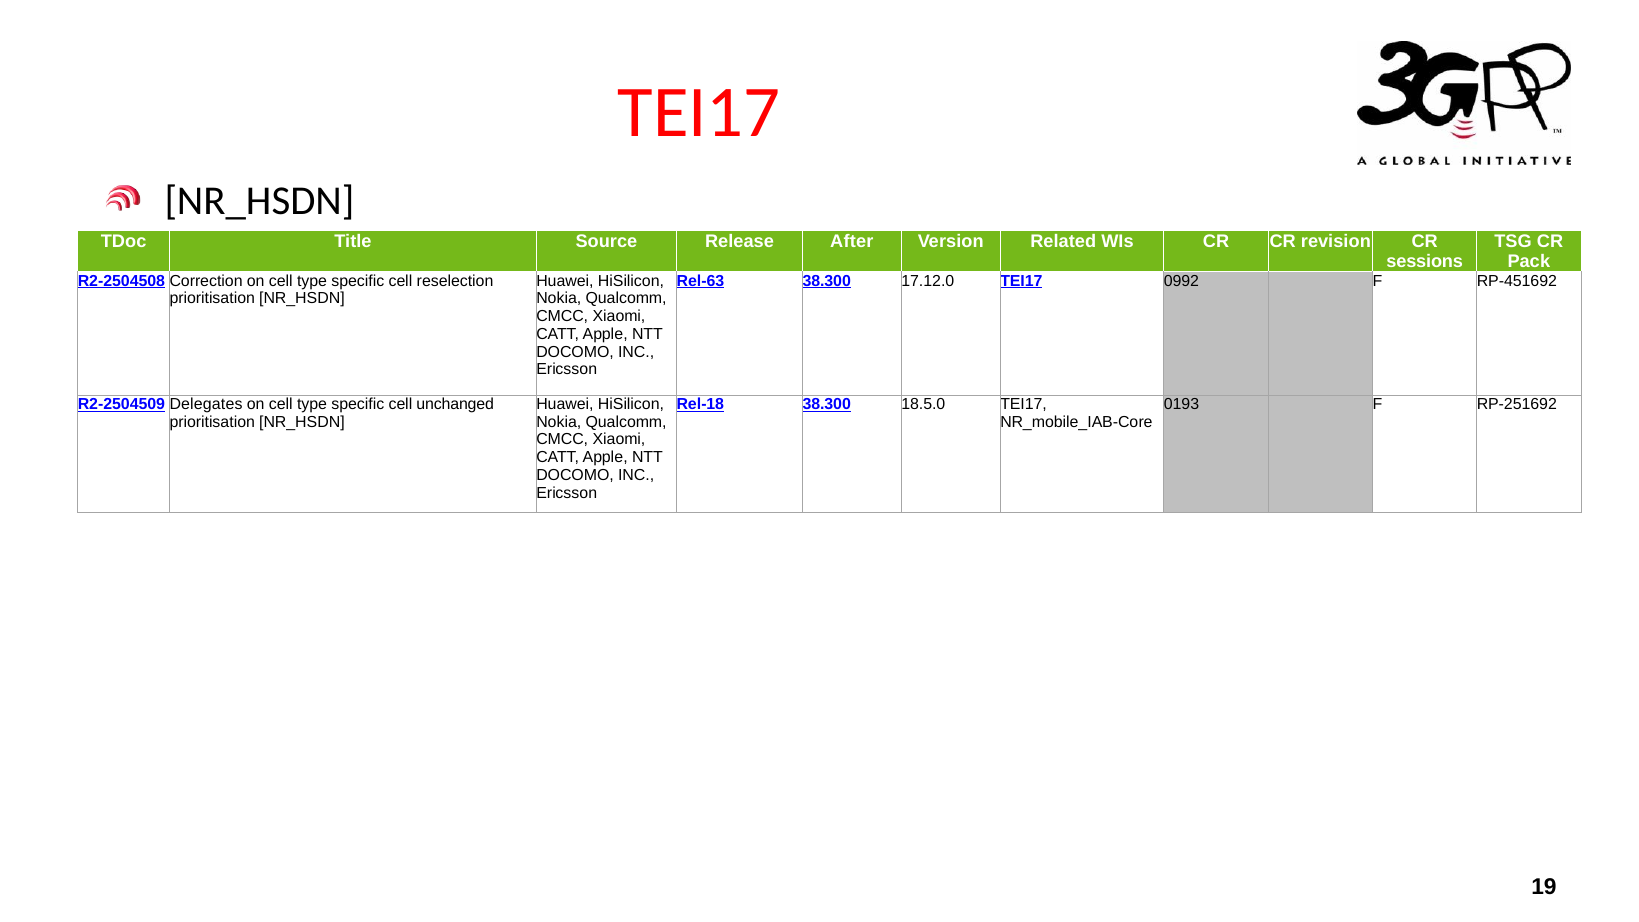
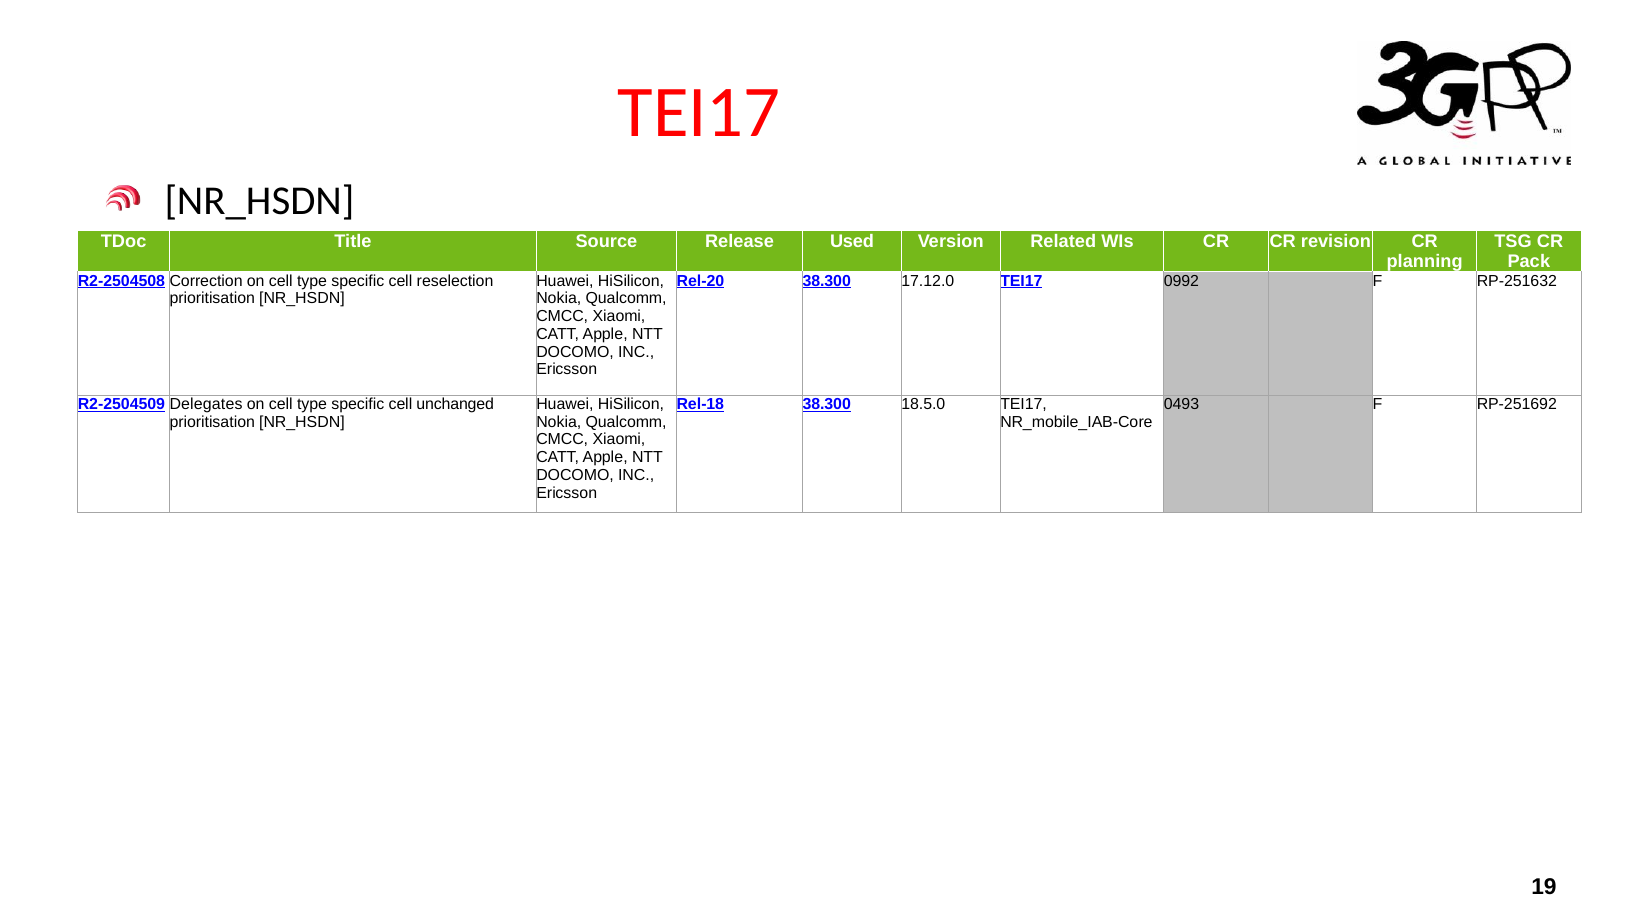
After: After -> Used
sessions: sessions -> planning
Rel-63: Rel-63 -> Rel-20
RP-451692: RP-451692 -> RP-251632
0193: 0193 -> 0493
